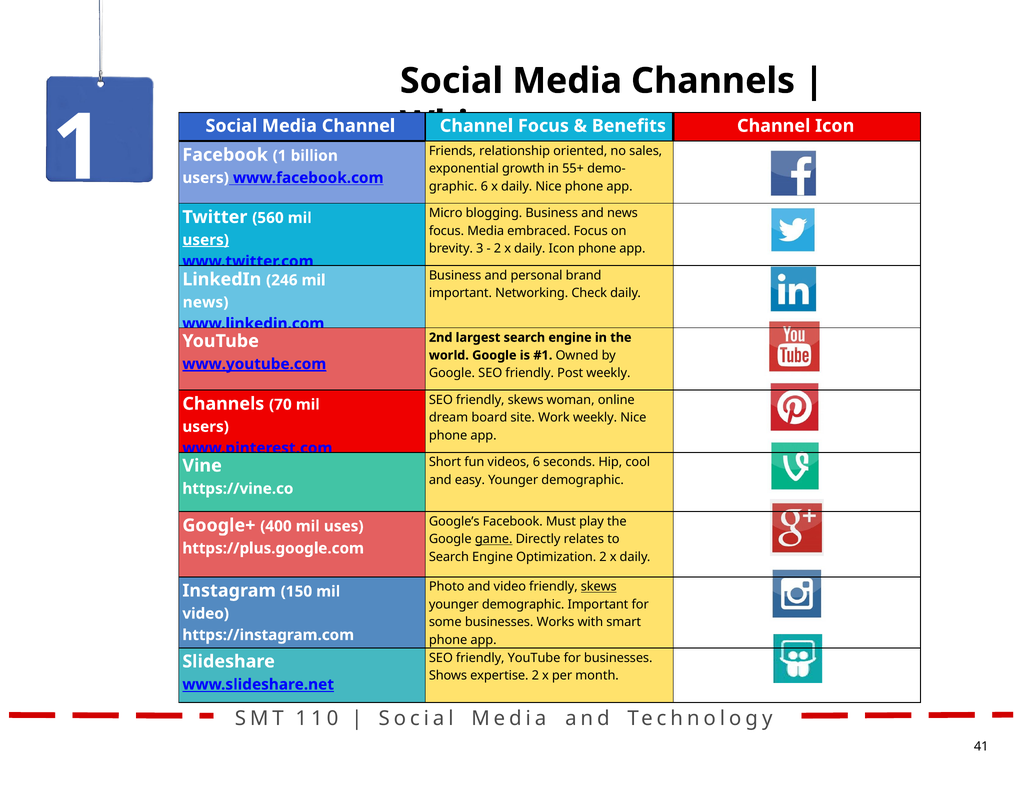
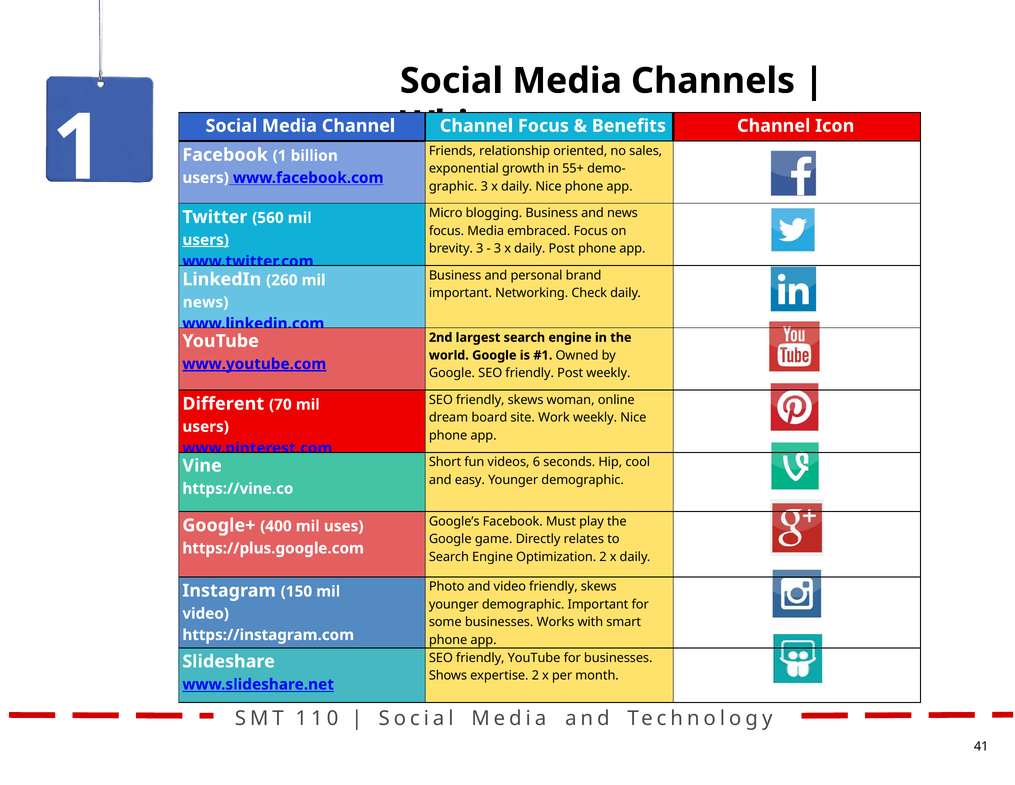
graphic 6: 6 -> 3
2 at (497, 248): 2 -> 3
daily Icon: Icon -> Post
246: 246 -> 260
Channels at (223, 403): Channels -> Different
game underline: present -> none
skews at (599, 586) underline: present -> none
